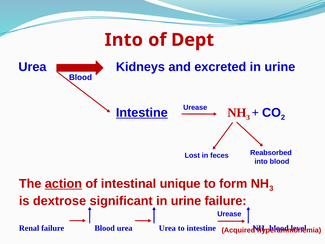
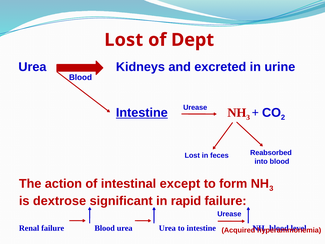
Into at (124, 40): Into -> Lost
action underline: present -> none
unique: unique -> except
significant in urine: urine -> rapid
